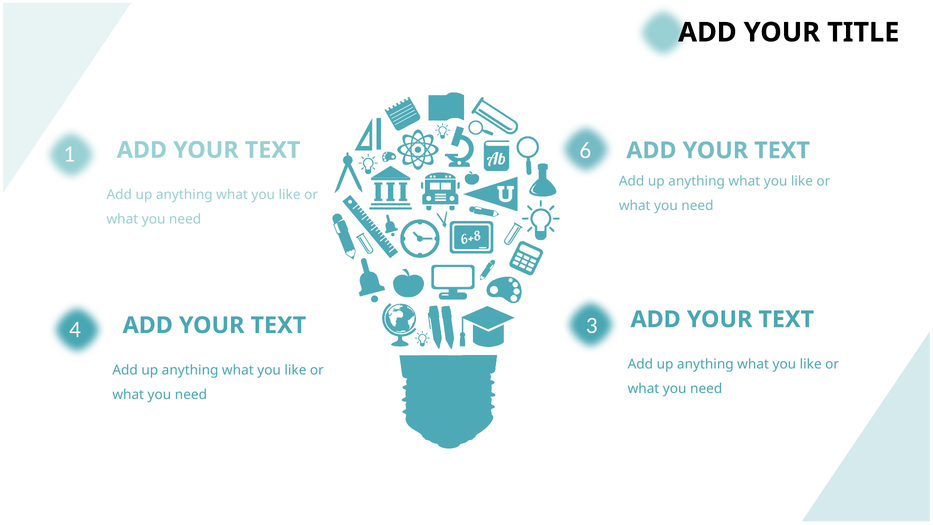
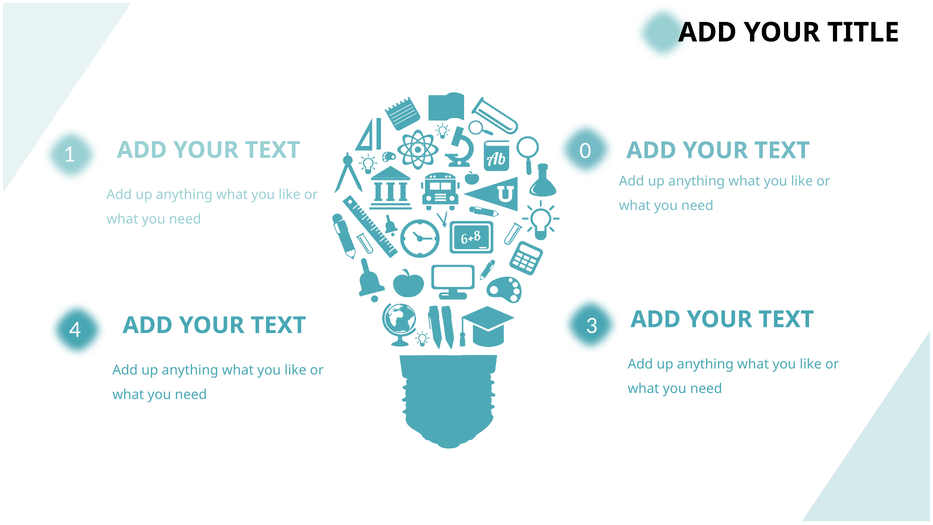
6: 6 -> 0
